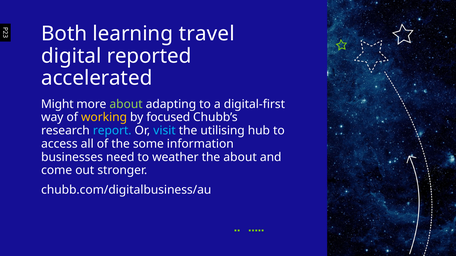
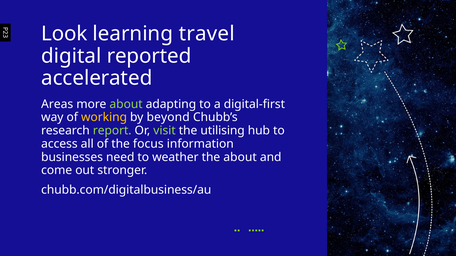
Both: Both -> Look
Might: Might -> Areas
focused: focused -> beyond
report colour: light blue -> light green
visit colour: light blue -> light green
some: some -> focus
